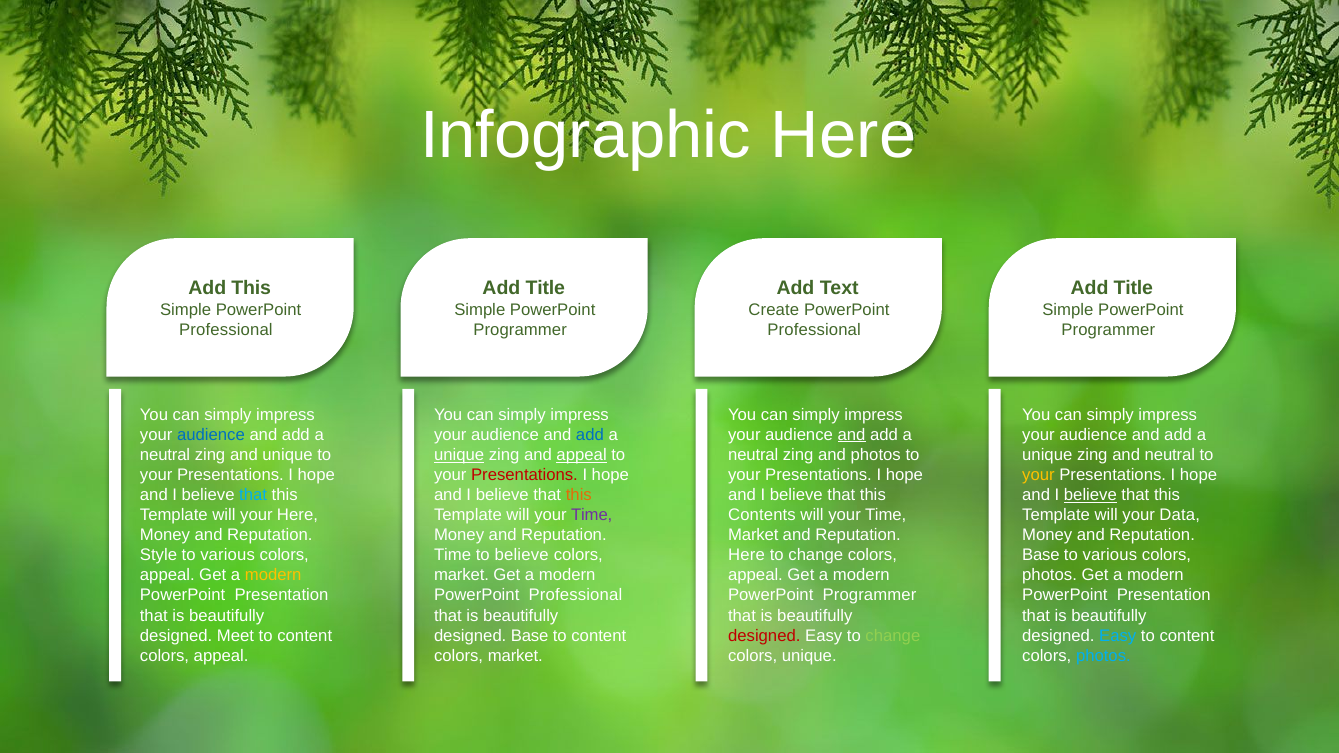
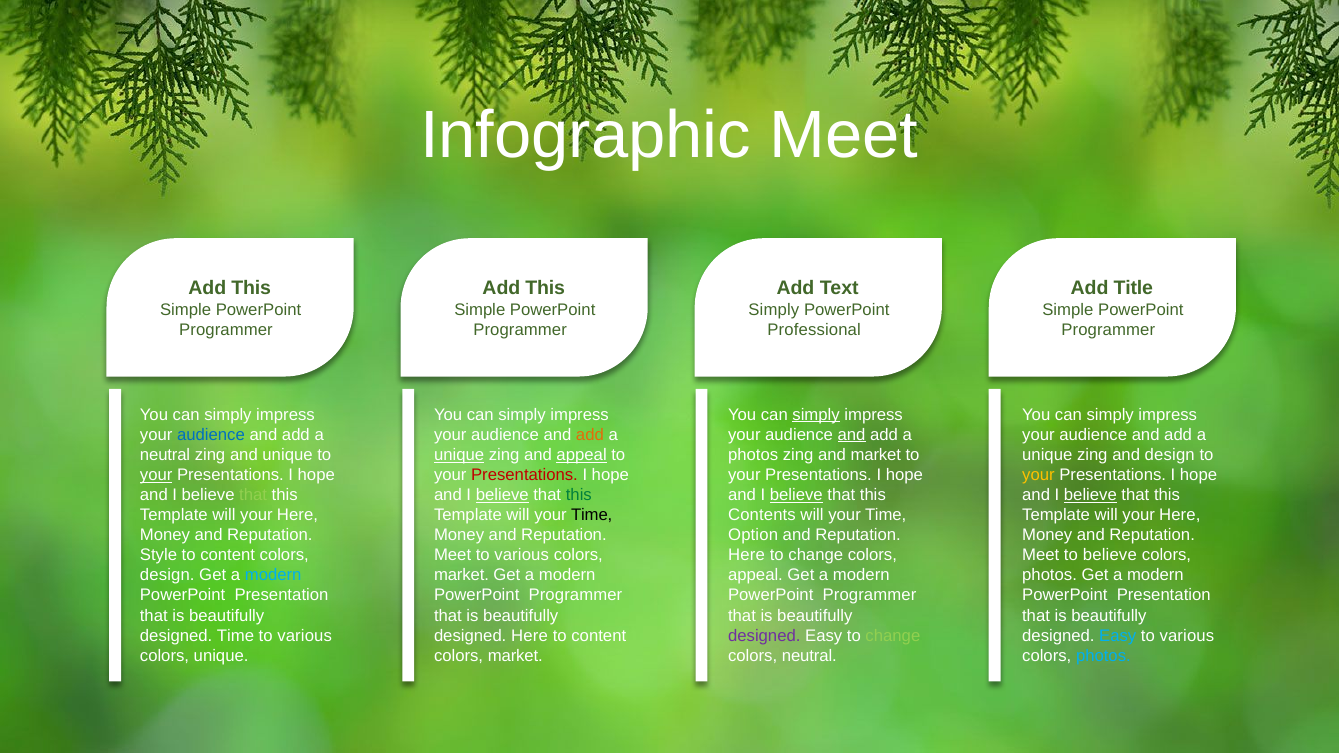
Infographic Here: Here -> Meet
Title at (545, 288): Title -> This
Create at (774, 310): Create -> Simply
Professional at (226, 330): Professional -> Programmer
simply at (816, 415) underline: none -> present
add at (590, 435) colour: blue -> orange
neutral at (753, 455): neutral -> photos
and photos: photos -> market
and neutral: neutral -> design
your at (156, 475) underline: none -> present
that at (253, 495) colour: light blue -> light green
believe at (502, 495) underline: none -> present
this at (579, 495) colour: orange -> green
believe at (796, 495) underline: none -> present
Time at (592, 515) colour: purple -> black
Data at (1180, 515): Data -> Here
Market at (753, 535): Market -> Option
various at (228, 555): various -> content
Time at (453, 555): Time -> Meet
believe at (522, 555): believe -> various
Base at (1041, 555): Base -> Meet
various at (1110, 555): various -> believe
appeal at (167, 575): appeal -> design
modern at (273, 575) colour: yellow -> light blue
Professional at (575, 596): Professional -> Programmer
designed Meet: Meet -> Time
content at (305, 636): content -> various
designed Base: Base -> Here
designed at (764, 636) colour: red -> purple
content at (1187, 636): content -> various
appeal at (221, 656): appeal -> unique
colors unique: unique -> neutral
